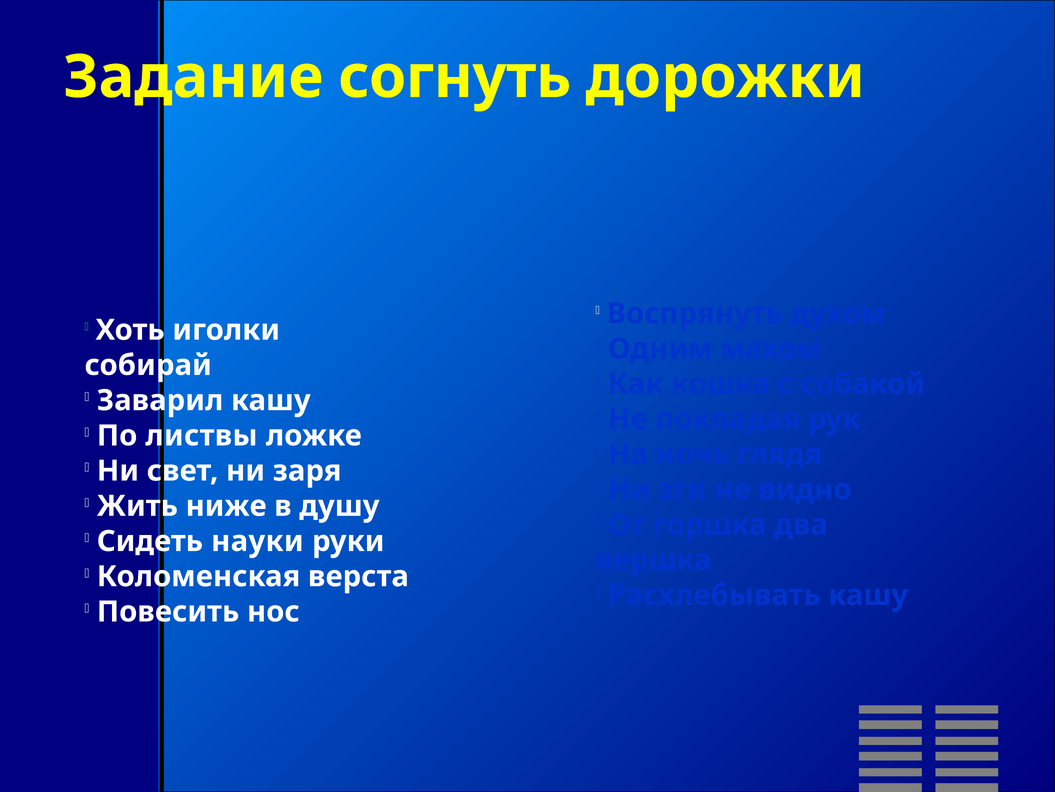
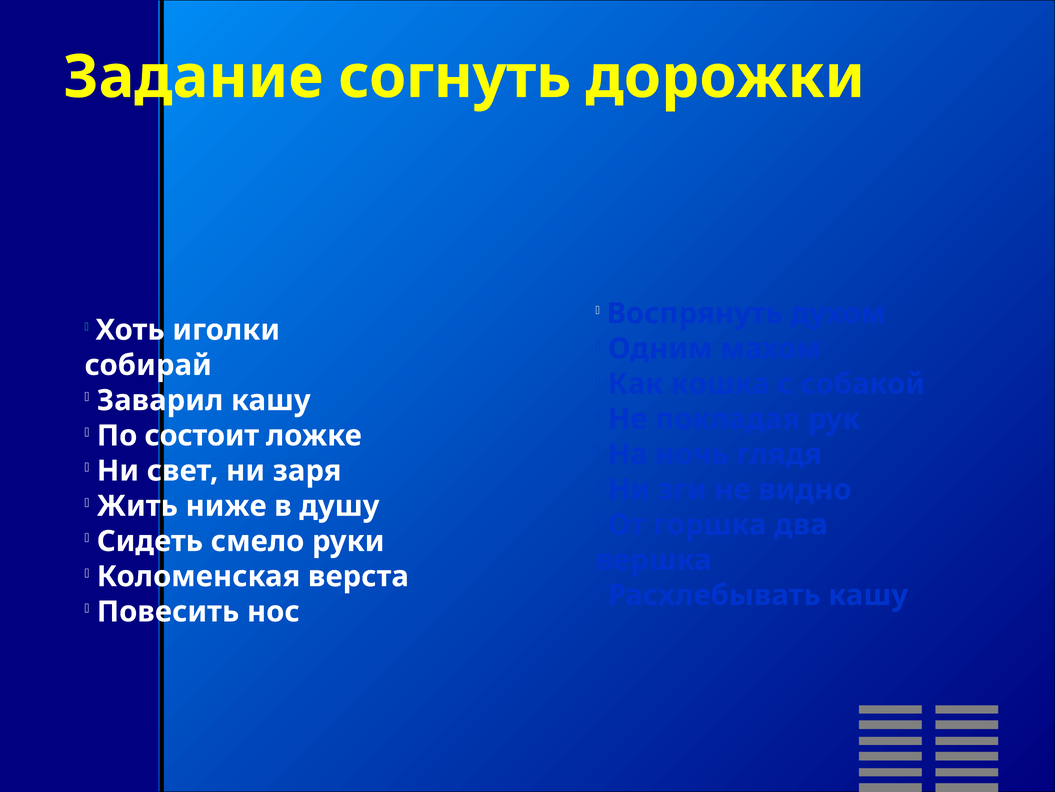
листвы: листвы -> состоит
науки: науки -> смело
